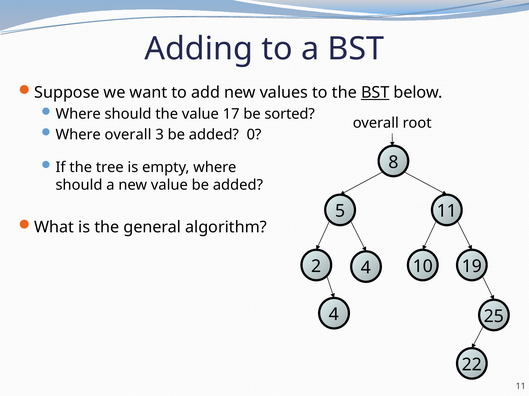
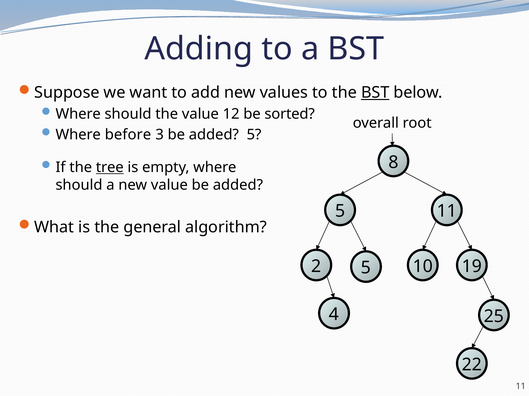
17: 17 -> 12
Where overall: overall -> before
added 0: 0 -> 5
tree underline: none -> present
2 4: 4 -> 5
